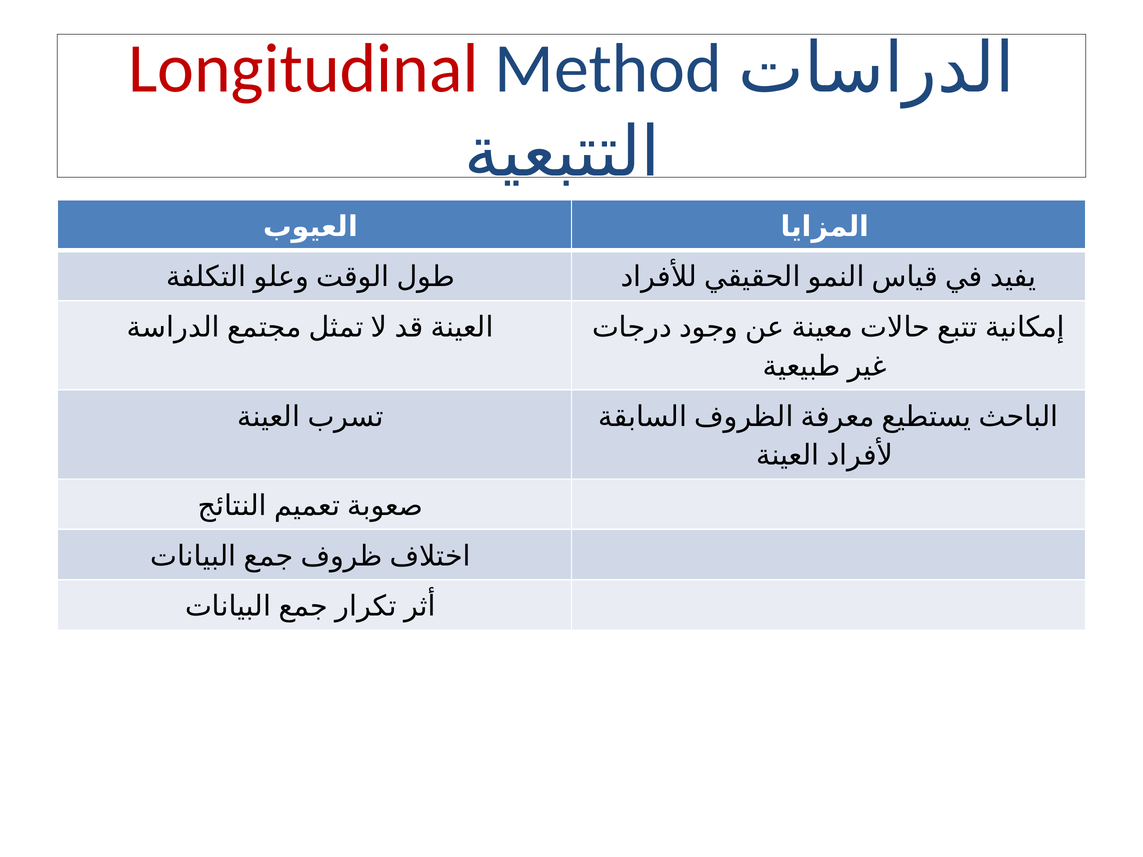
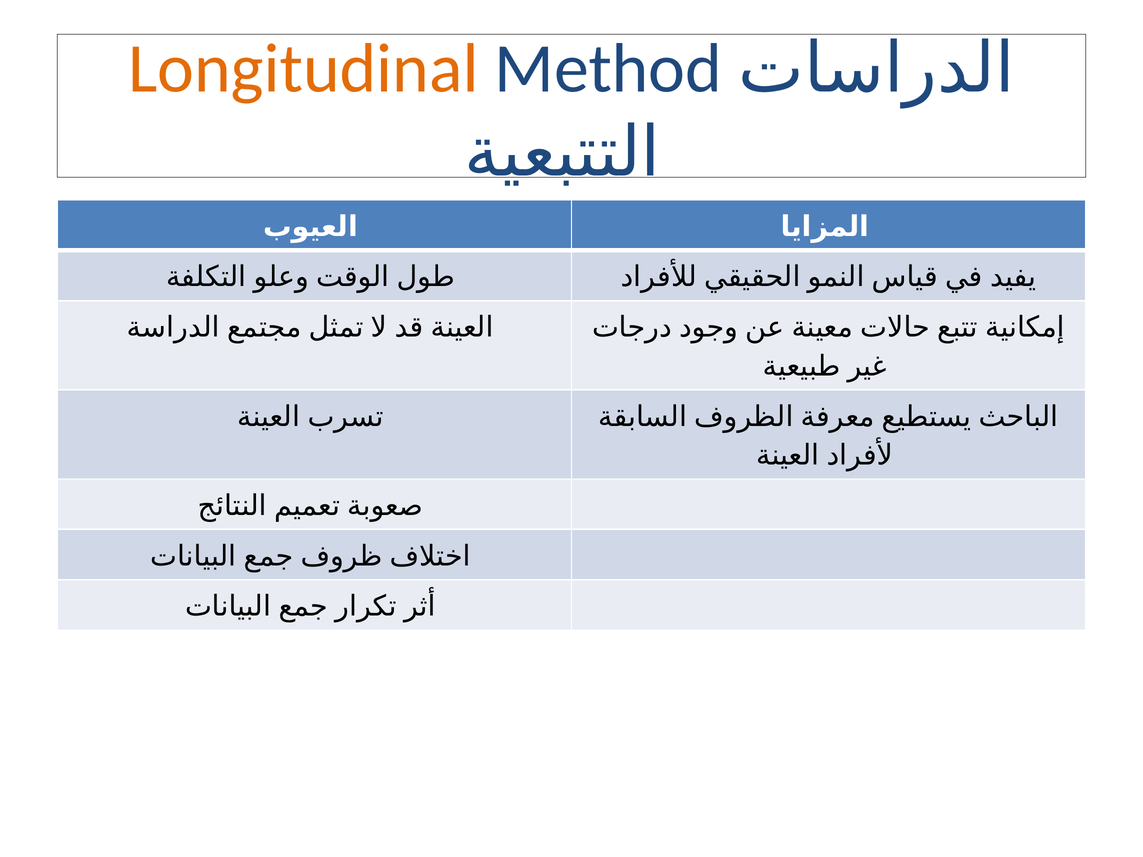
Longitudinal colour: red -> orange
